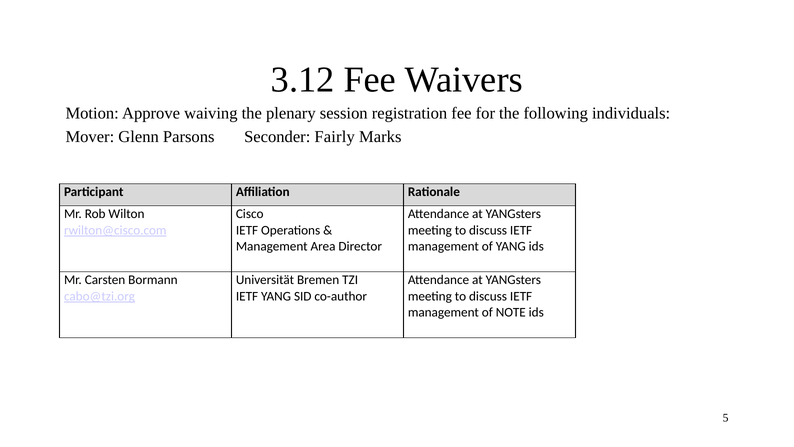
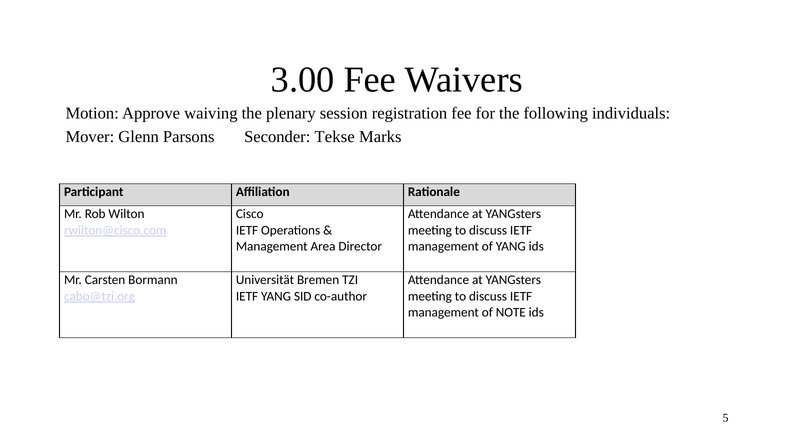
3.12: 3.12 -> 3.00
Fairly: Fairly -> Tekse
